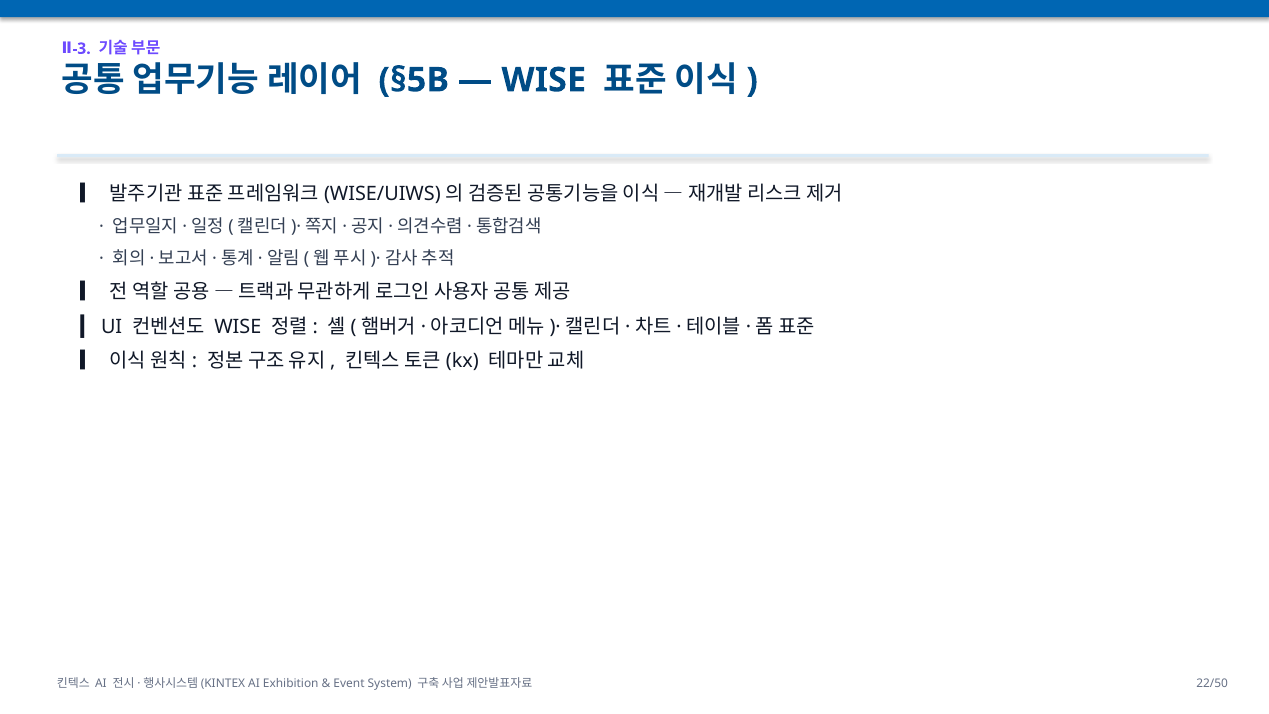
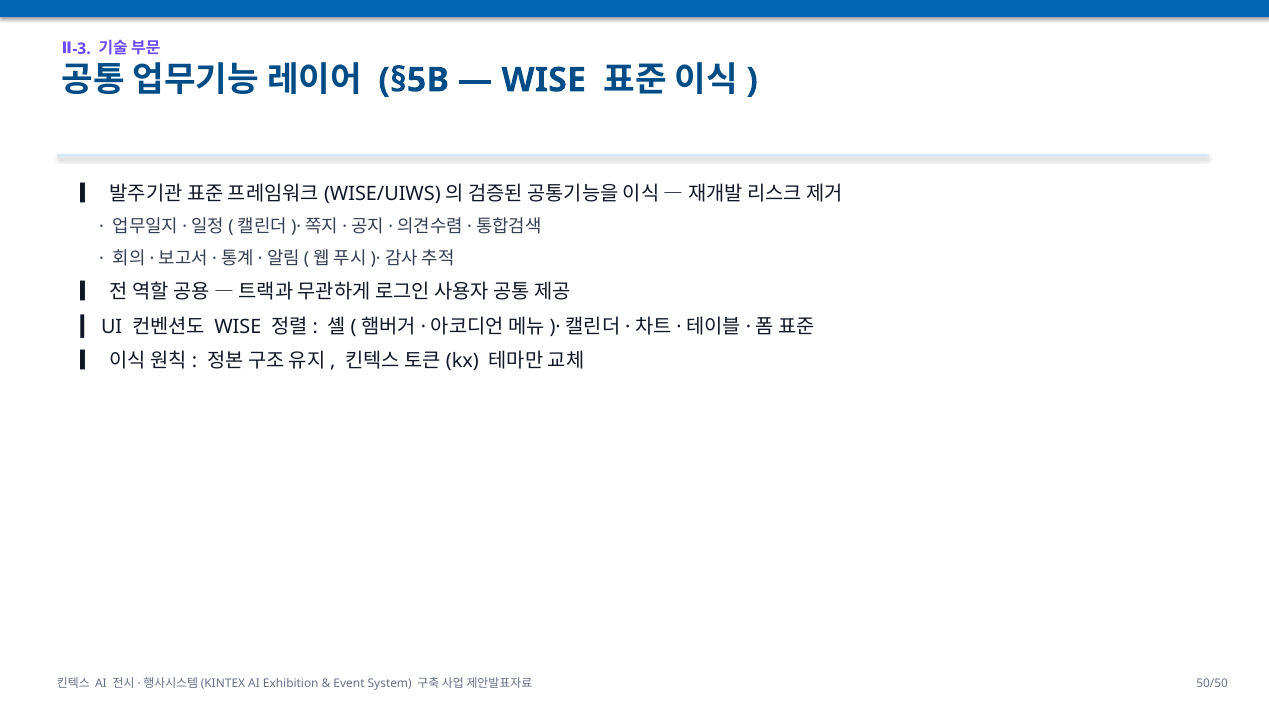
22/50: 22/50 -> 50/50
